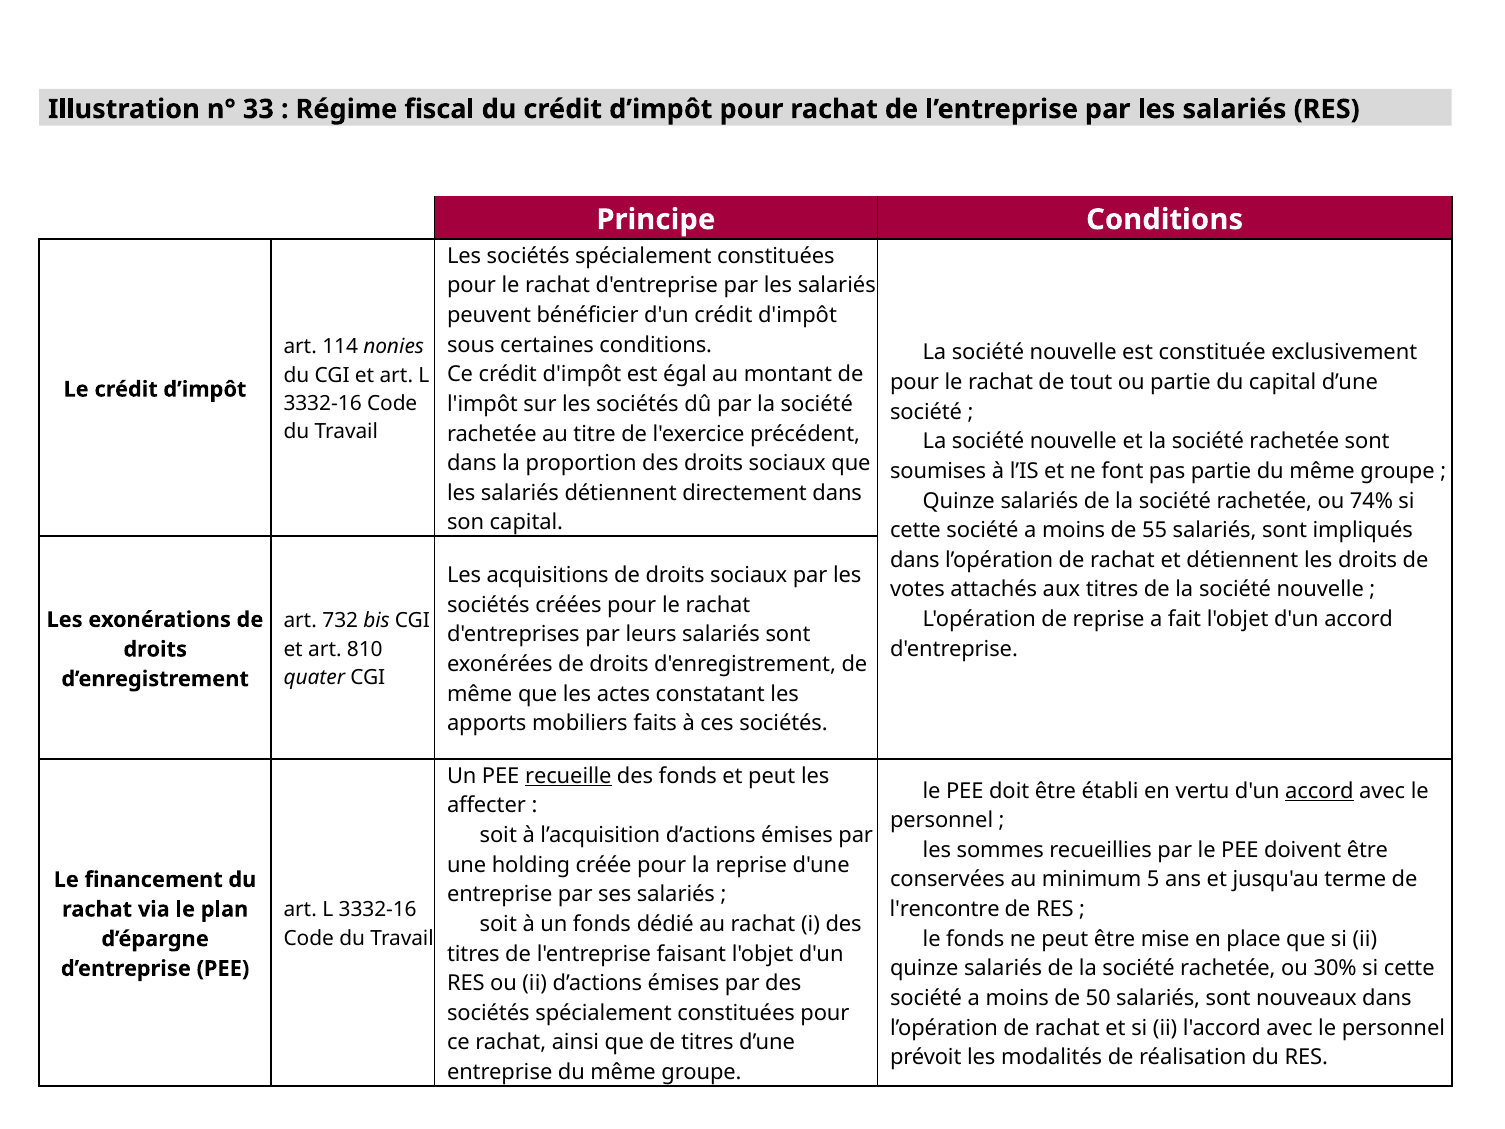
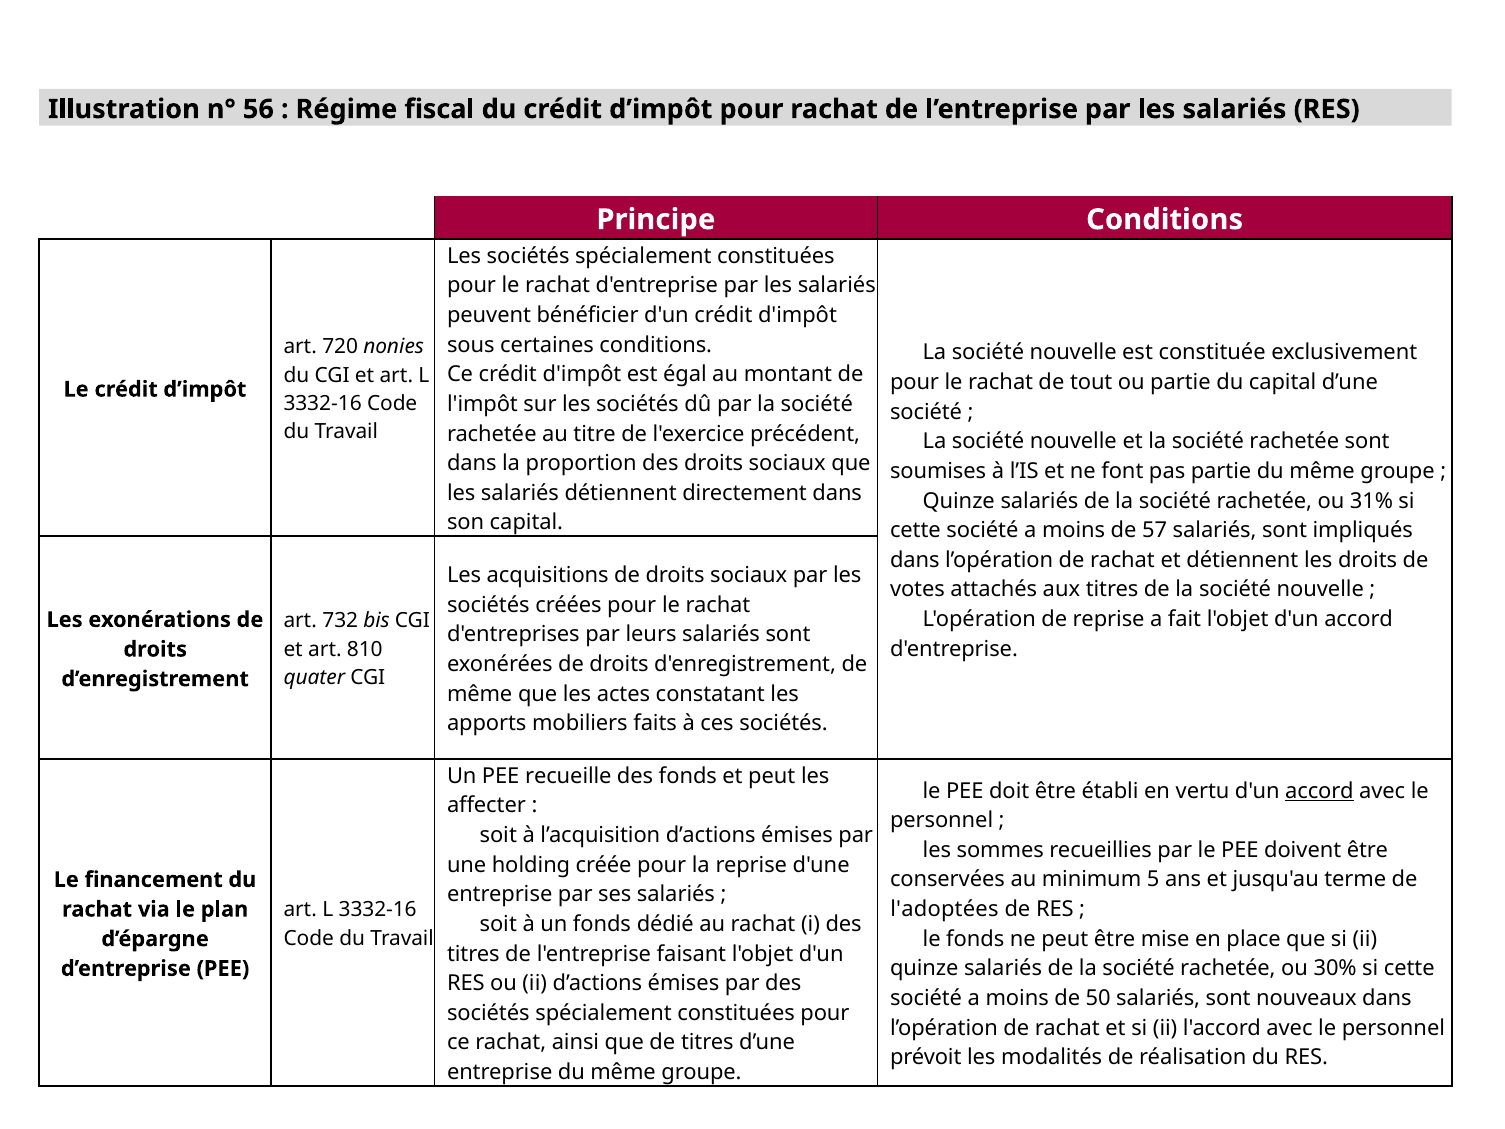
33: 33 -> 56
114: 114 -> 720
74%: 74% -> 31%
55: 55 -> 57
recueille underline: present -> none
l'rencontre: l'rencontre -> l'adoptées
